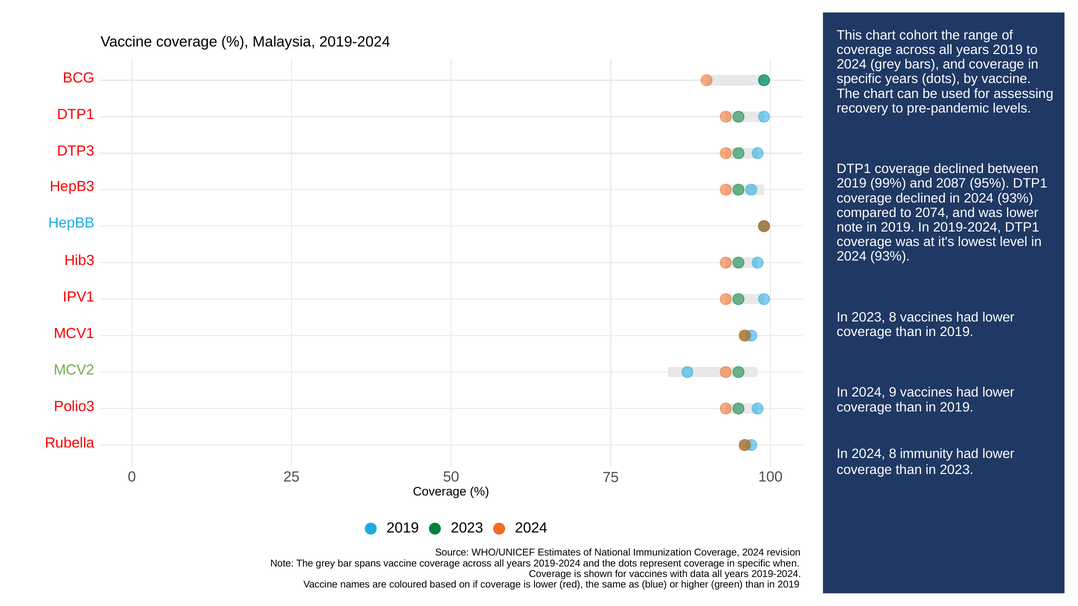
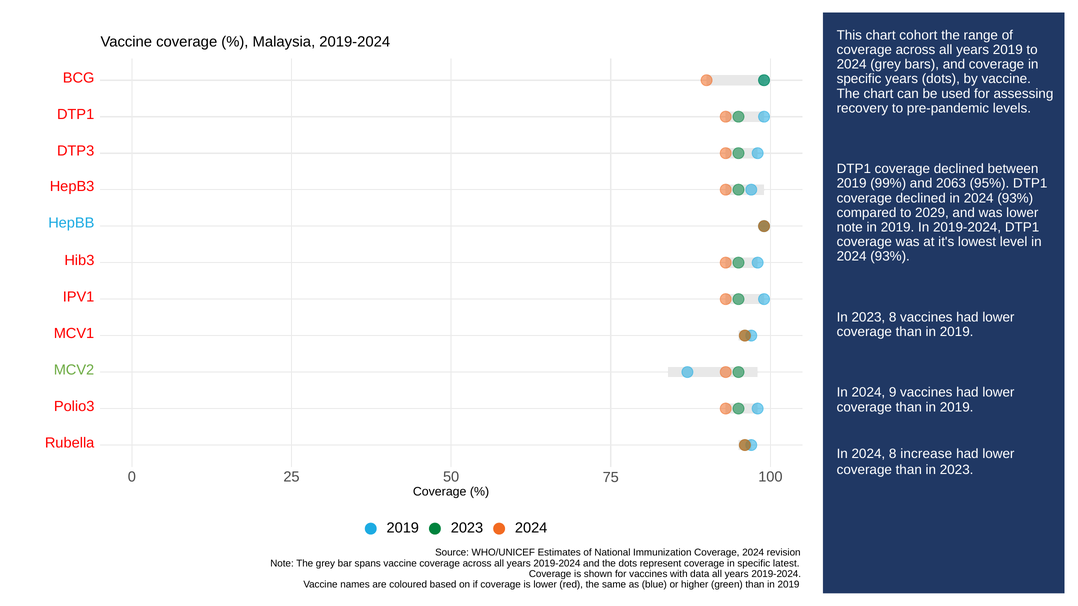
2087: 2087 -> 2063
2074: 2074 -> 2029
immunity: immunity -> increase
when: when -> latest
